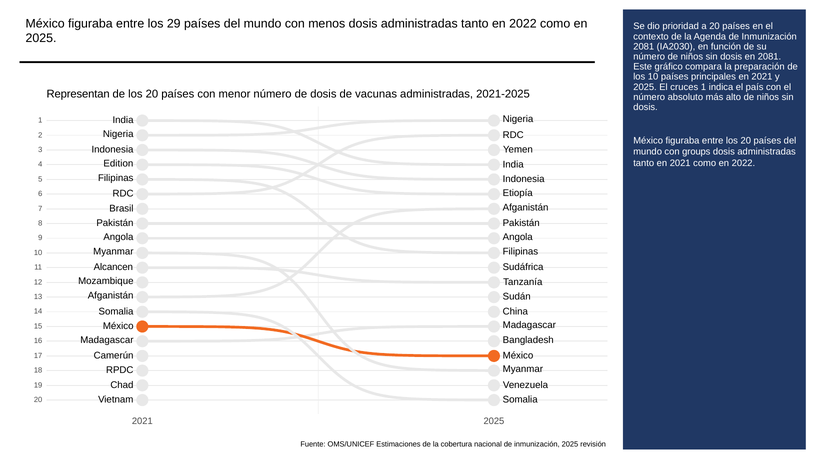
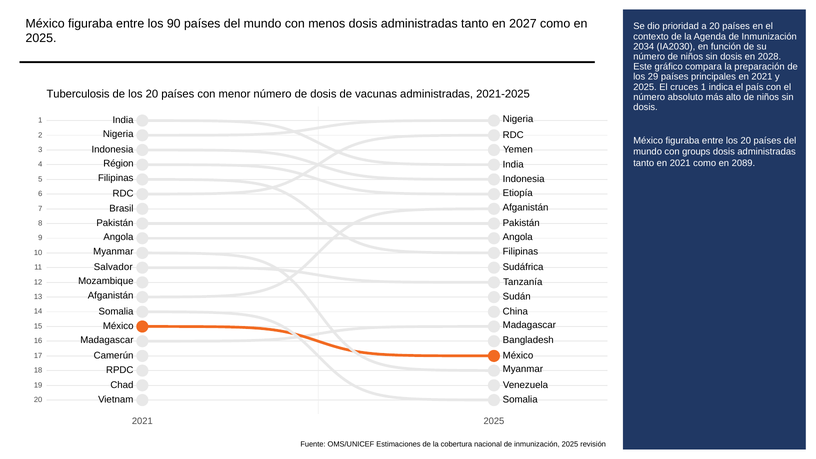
29: 29 -> 90
tanto en 2022: 2022 -> 2027
2081 at (644, 47): 2081 -> 2034
en 2081: 2081 -> 2028
los 10: 10 -> 29
Representan: Representan -> Tuberculosis
como en 2022: 2022 -> 2089
Edition: Edition -> Région
Alcancen: Alcancen -> Salvador
